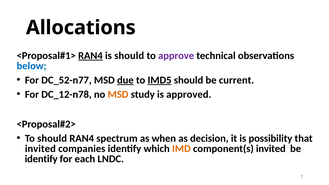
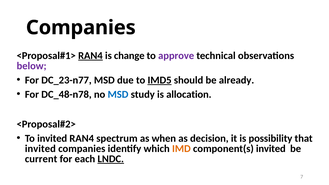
Allocations at (81, 28): Allocations -> Companies
is should: should -> change
below colour: blue -> purple
DC_52-n77: DC_52-n77 -> DC_23-n77
due underline: present -> none
current: current -> already
DC_12-n78: DC_12-n78 -> DC_48-n78
MSD at (118, 94) colour: orange -> blue
approved: approved -> allocation
To should: should -> invited
identify at (41, 159): identify -> current
LNDC underline: none -> present
